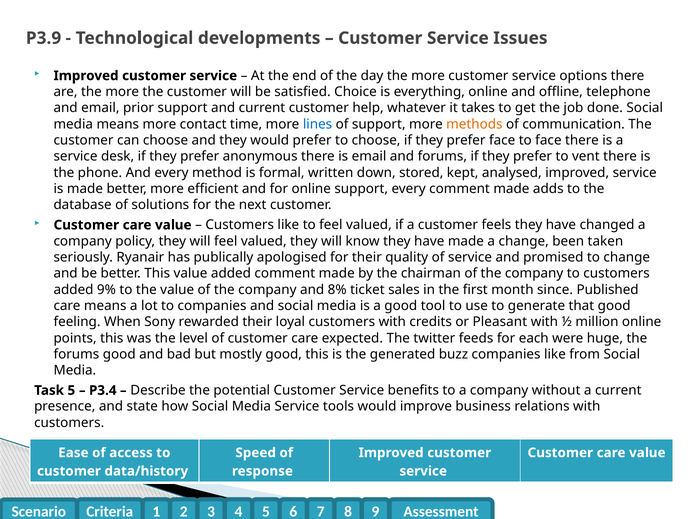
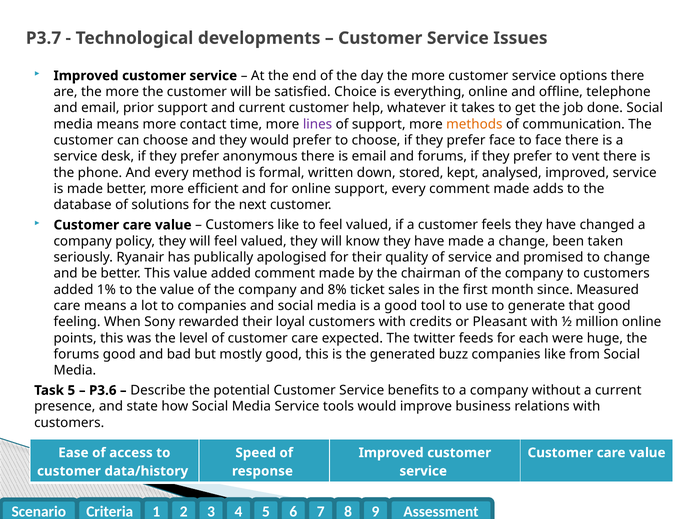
P3.9: P3.9 -> P3.7
lines colour: blue -> purple
9%: 9% -> 1%
Published: Published -> Measured
P3.4: P3.4 -> P3.6
